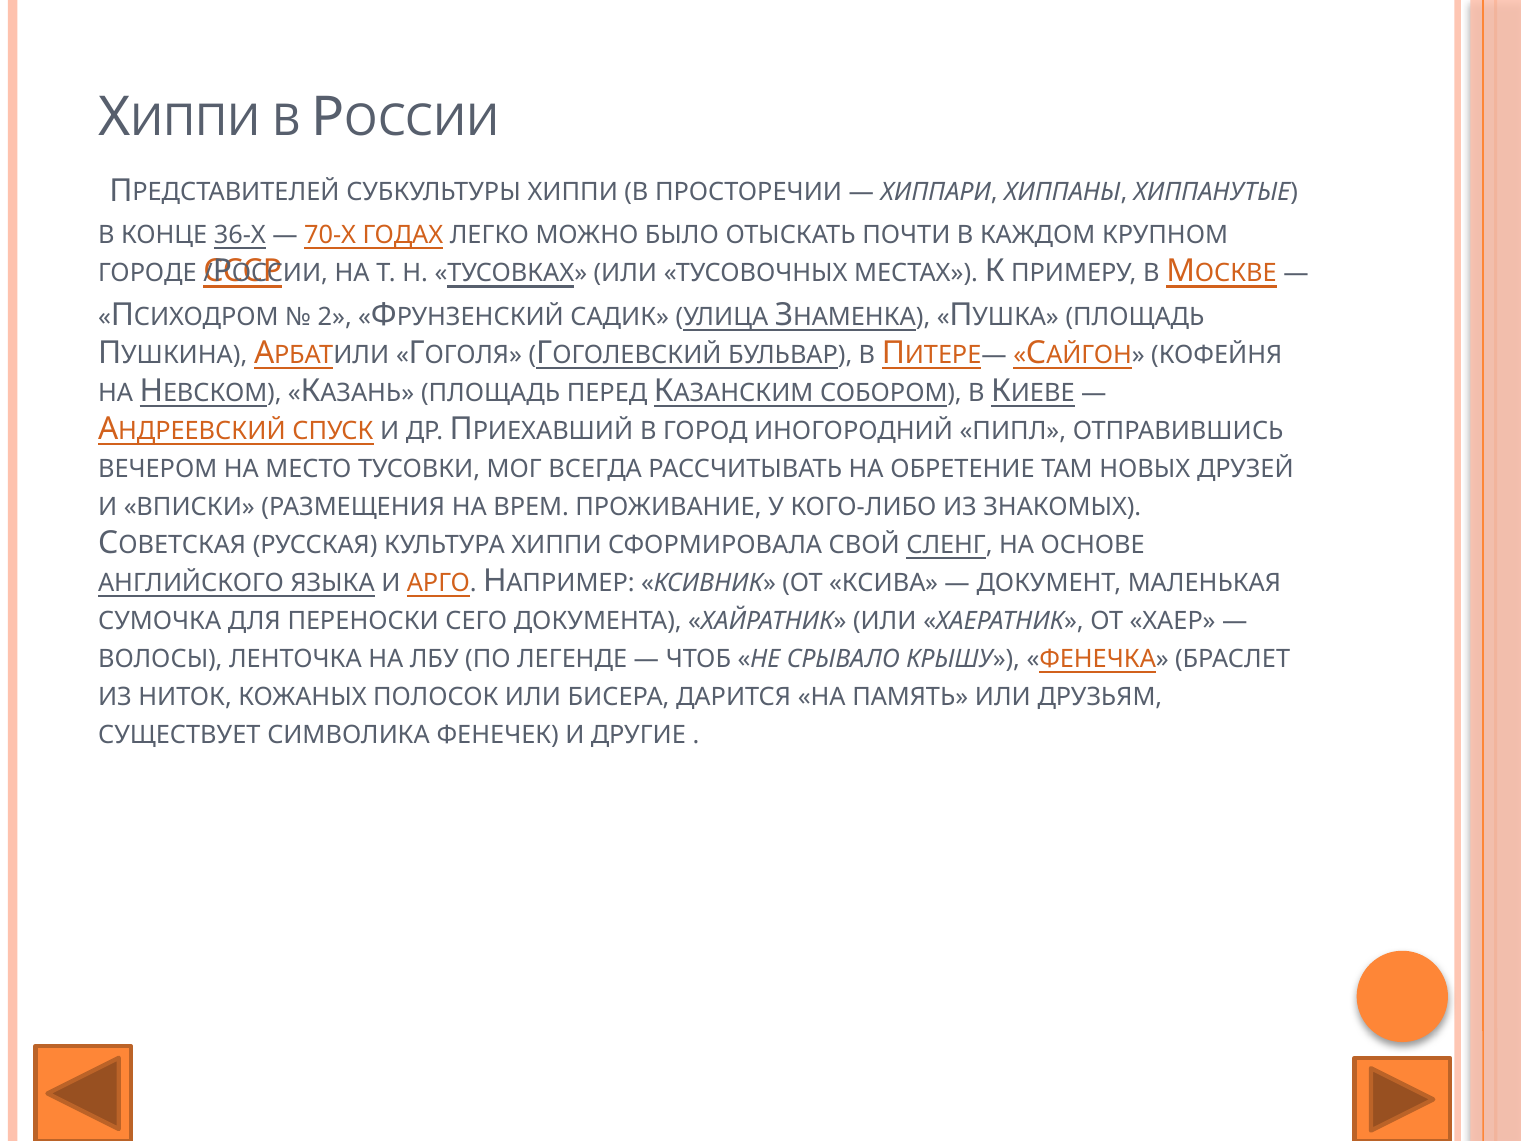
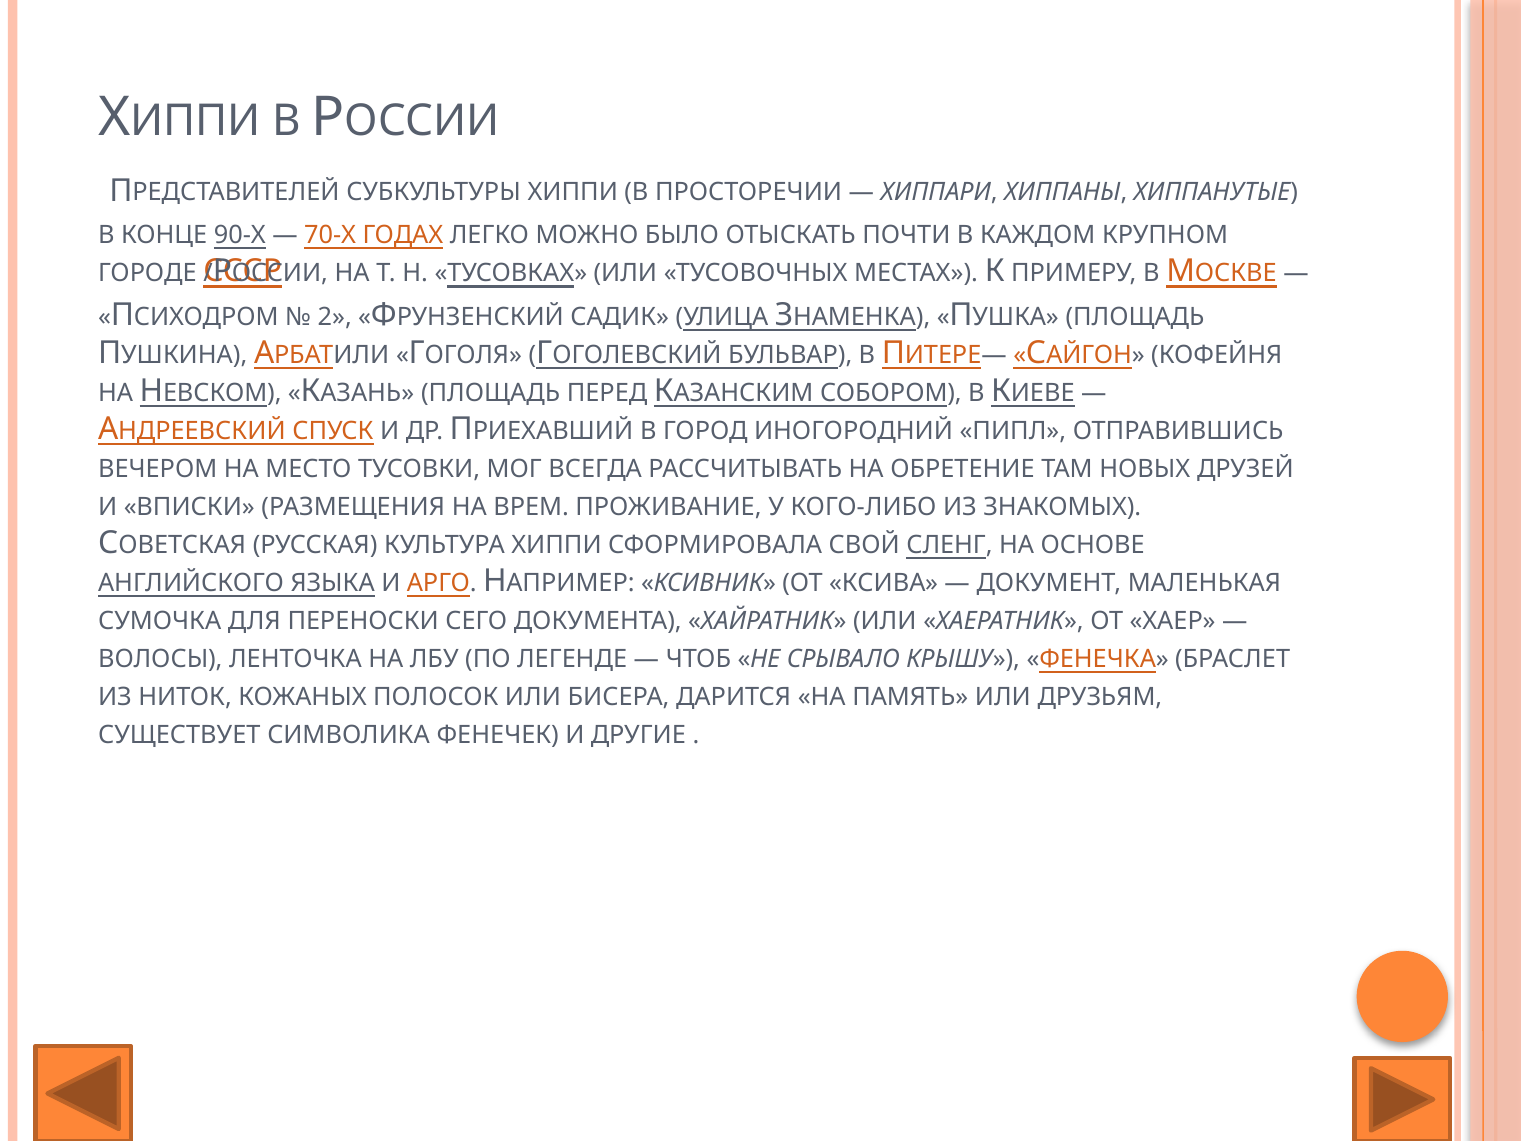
36-Х: 36-Х -> 90-Х
